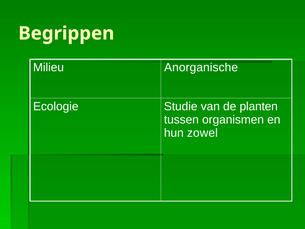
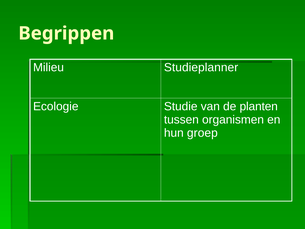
Anorganische: Anorganische -> Studieplanner
zowel: zowel -> groep
